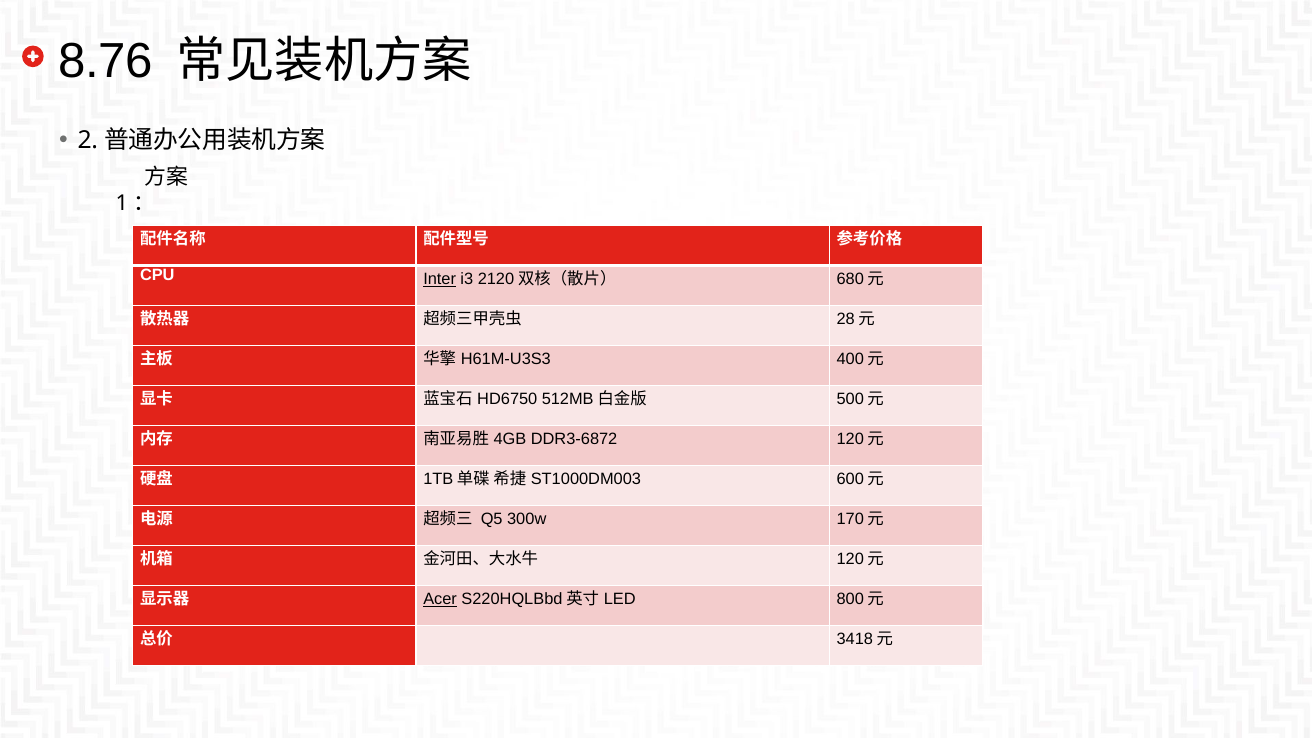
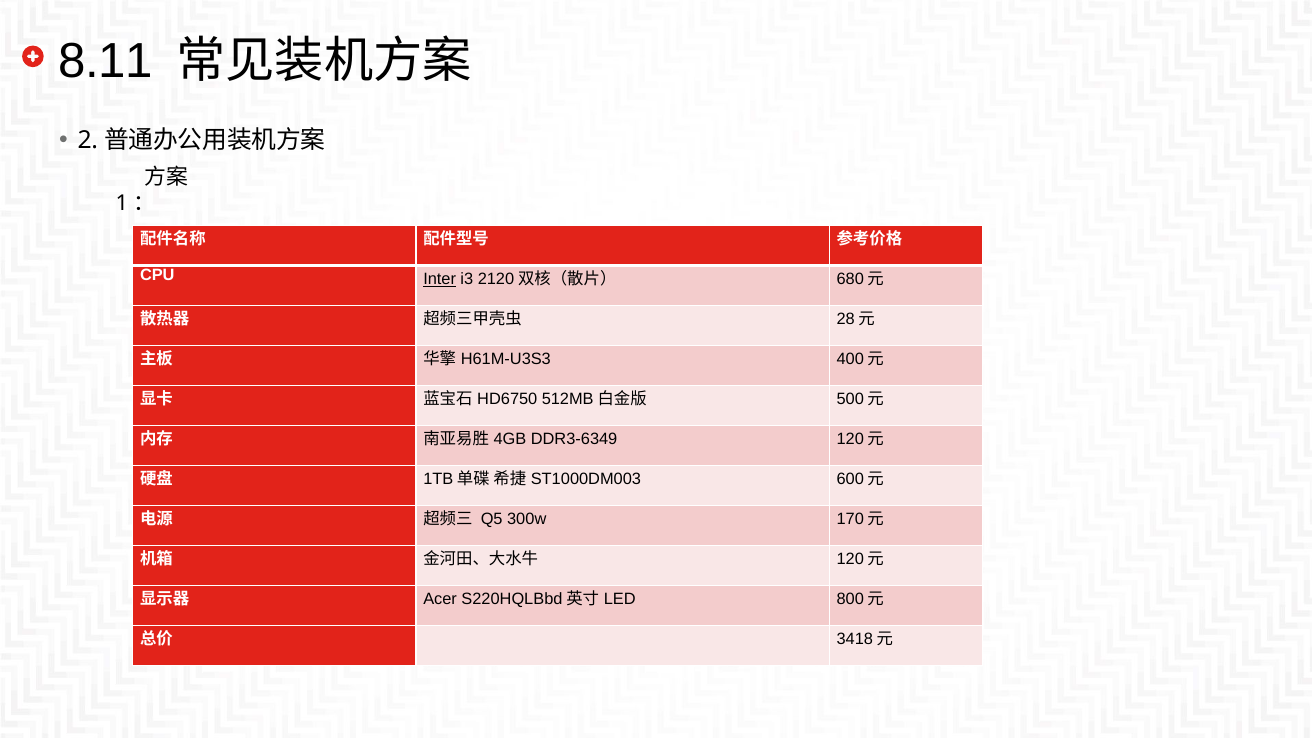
8.76: 8.76 -> 8.11
DDR3-6872: DDR3-6872 -> DDR3-6349
Acer underline: present -> none
